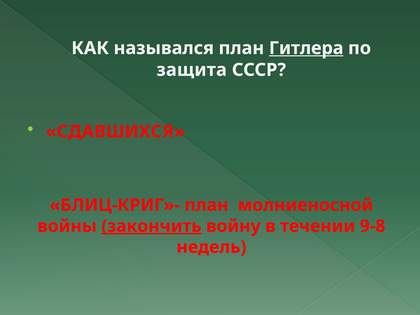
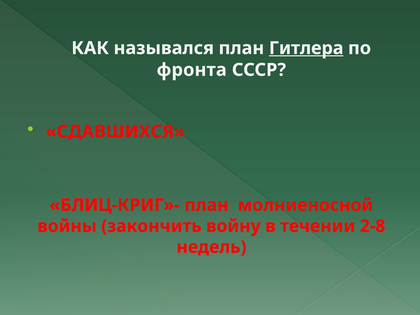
защита: защита -> фронта
закончить underline: present -> none
9-8: 9-8 -> 2-8
